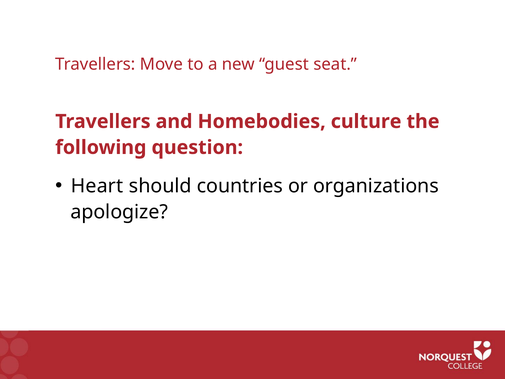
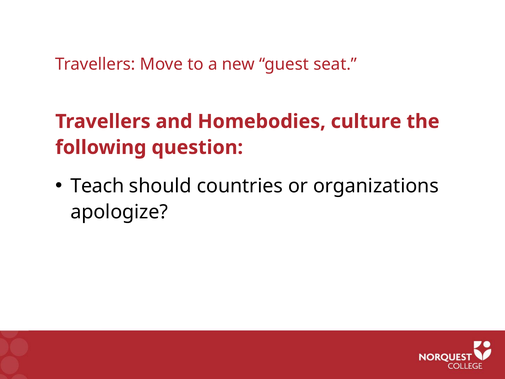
Heart: Heart -> Teach
